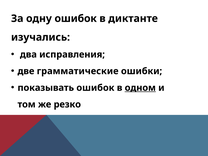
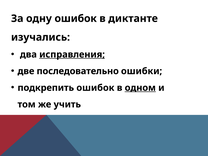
исправления underline: none -> present
грамматические: грамматические -> последовательно
показывать: показывать -> подкрепить
резко: резко -> учить
